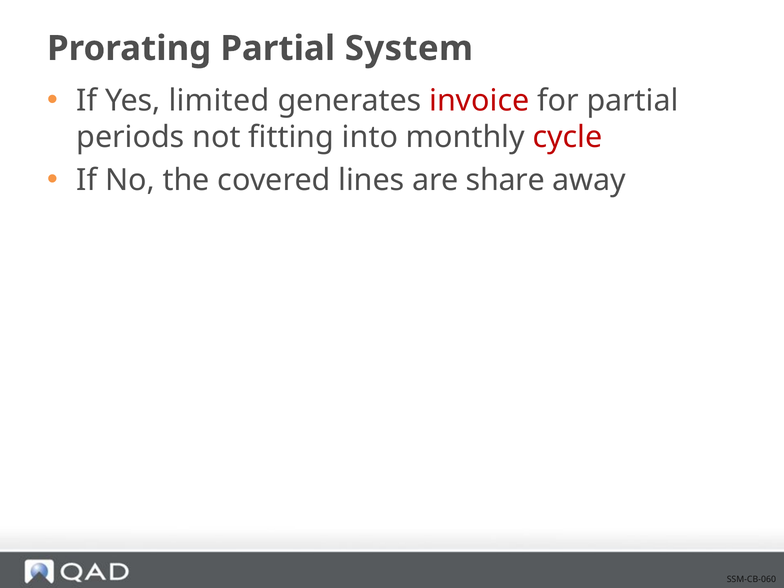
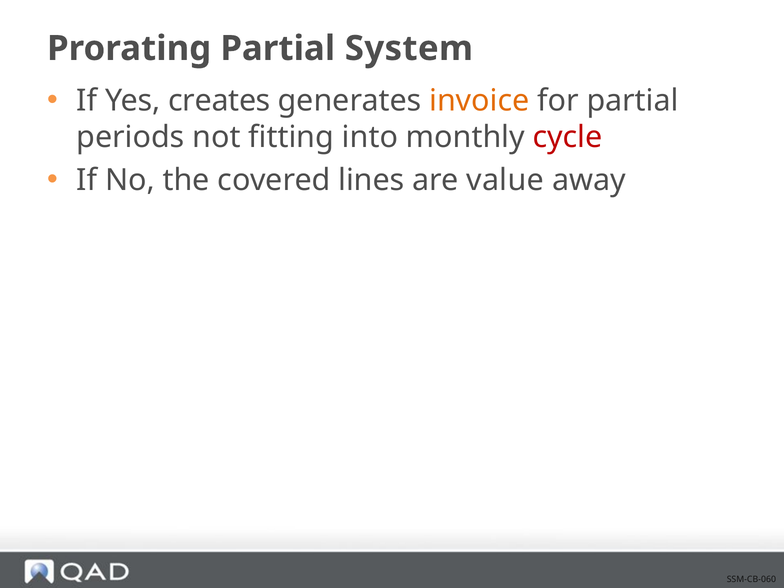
limited: limited -> creates
invoice colour: red -> orange
share: share -> value
